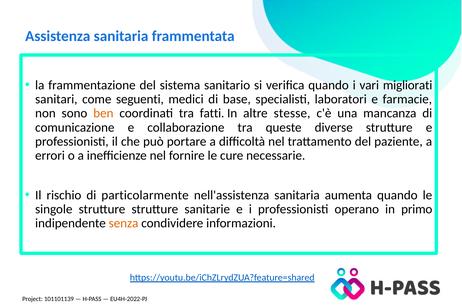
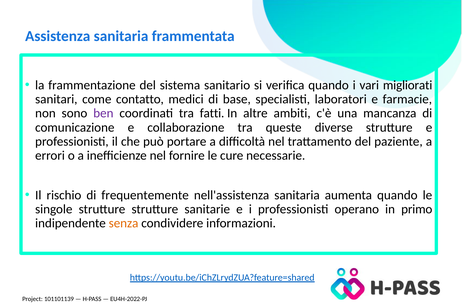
seguenti: seguenti -> contatto
ben colour: orange -> purple
stesse: stesse -> ambiti
particolarmente: particolarmente -> frequentemente
